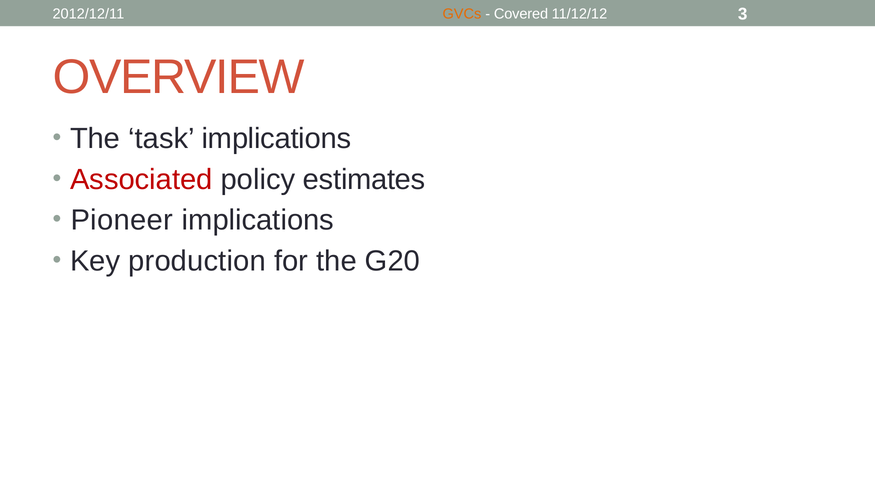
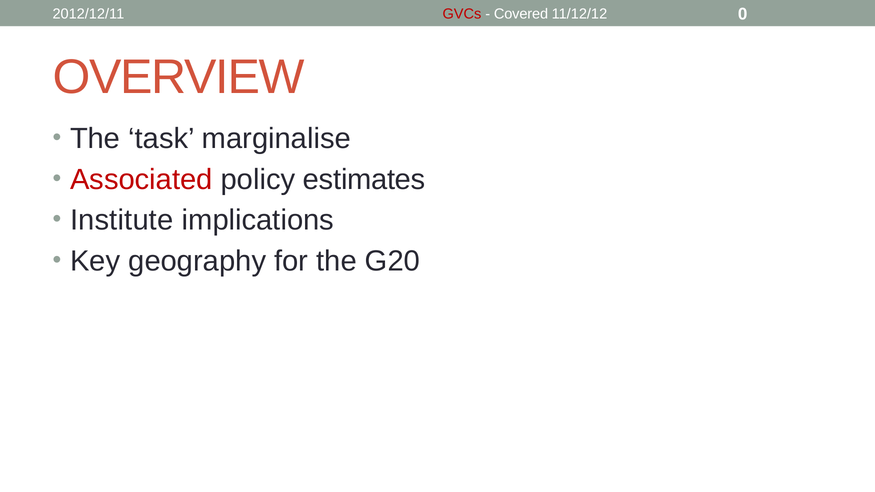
GVCs colour: orange -> red
3: 3 -> 0
task implications: implications -> marginalise
Pioneer: Pioneer -> Institute
production: production -> geography
